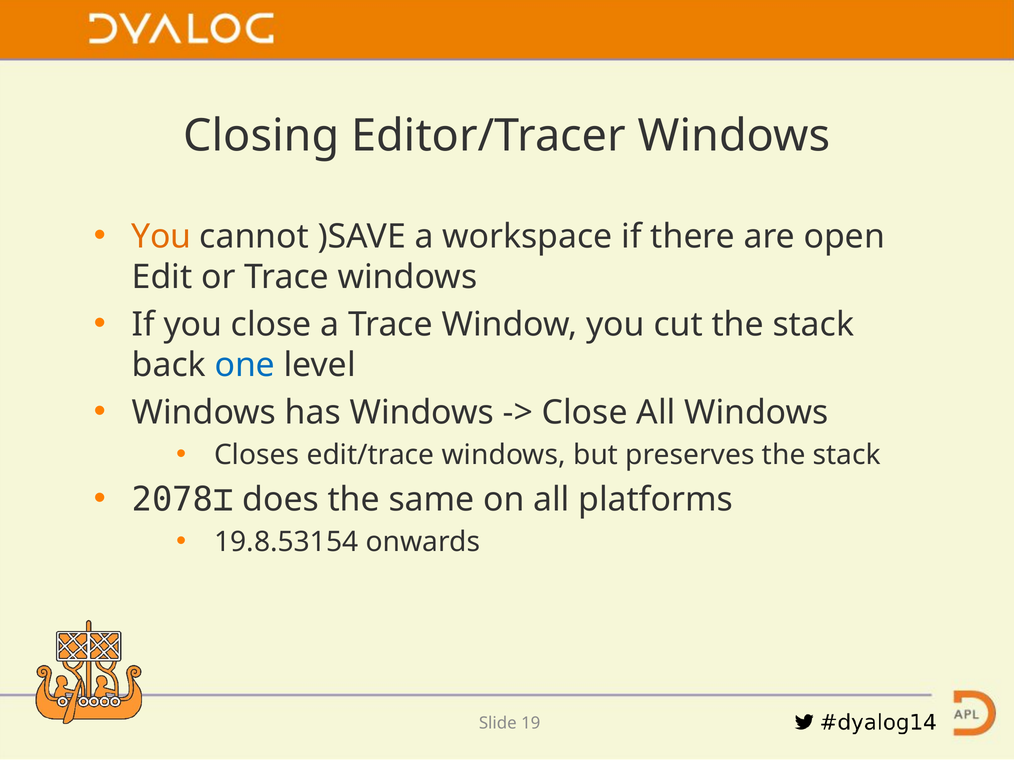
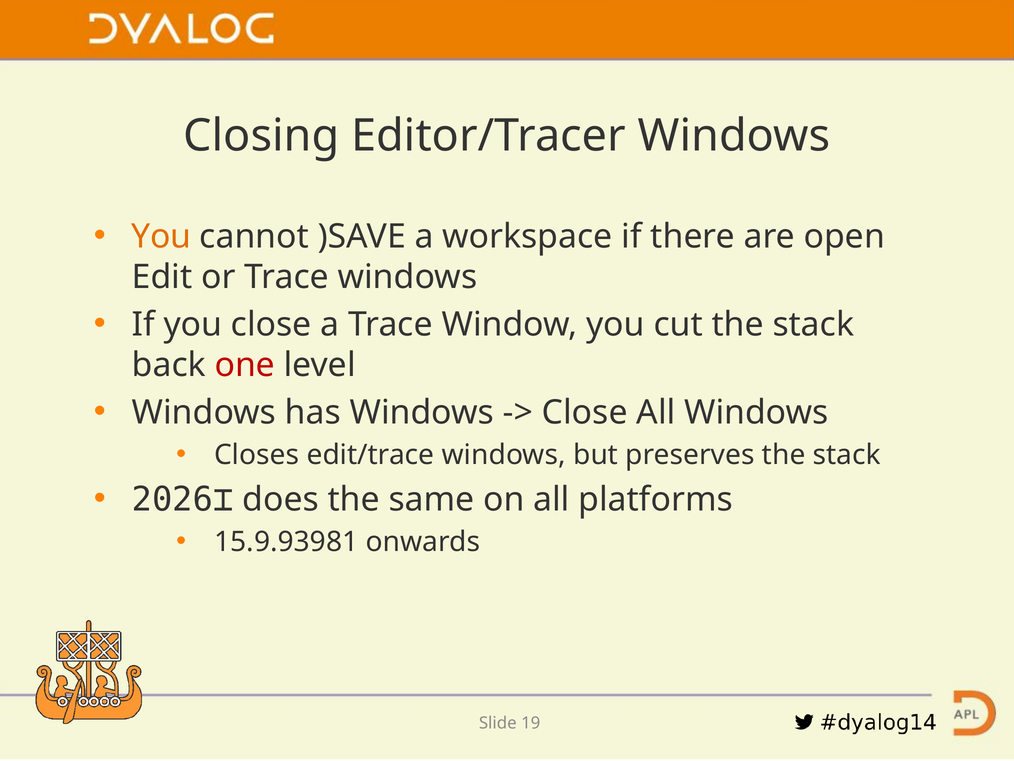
one colour: blue -> red
2078⌶: 2078⌶ -> 2026⌶
19.8.53154: 19.8.53154 -> 15.9.93981
